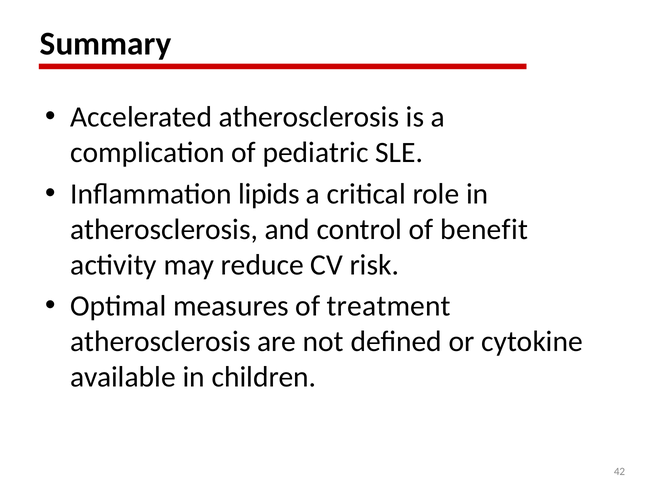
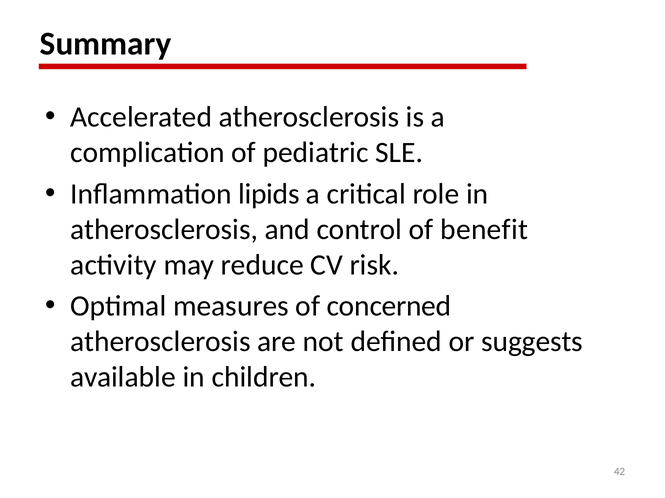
treatment: treatment -> concerned
cytokine: cytokine -> suggests
